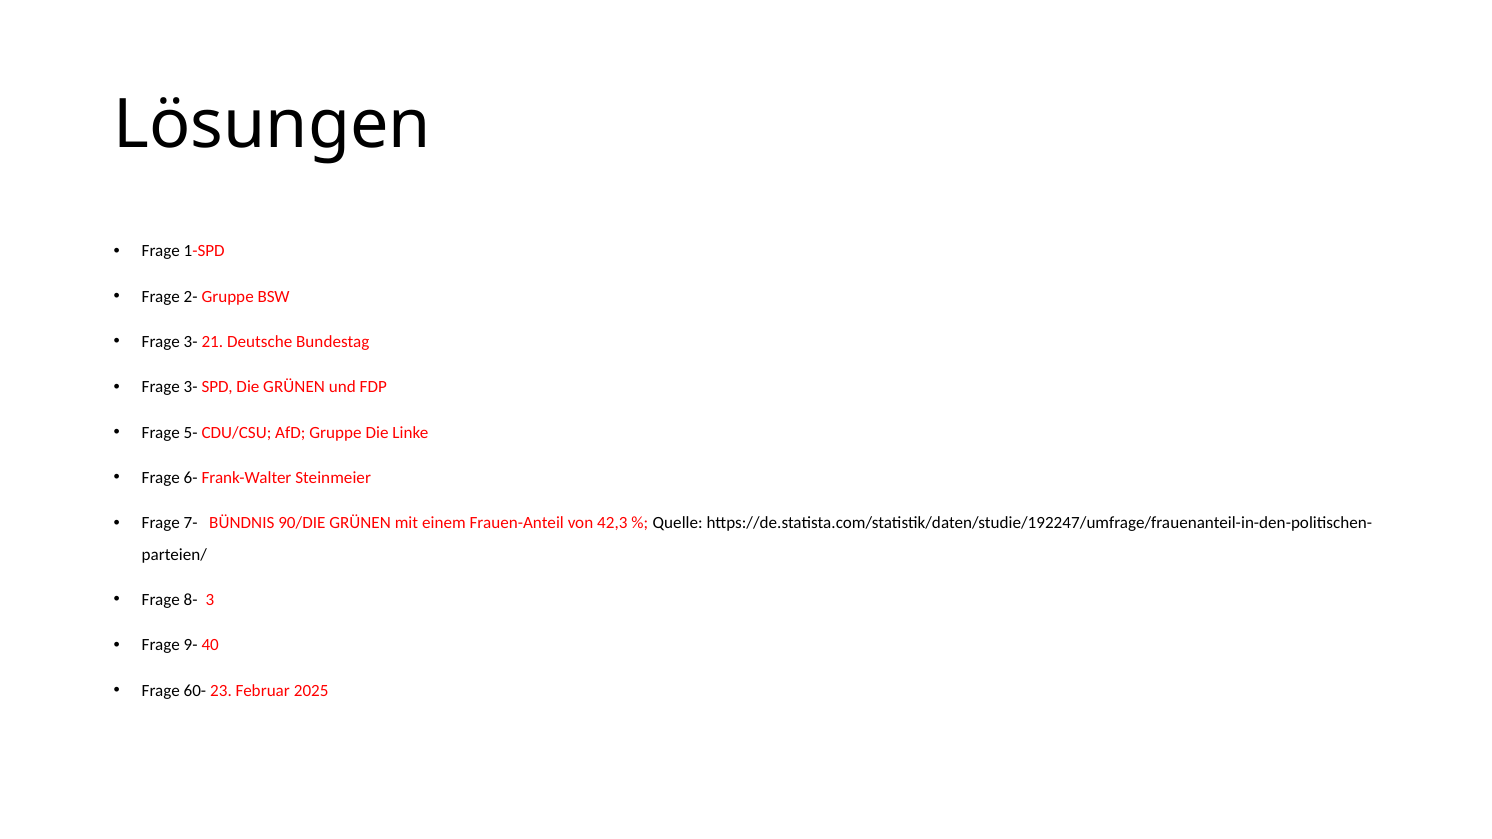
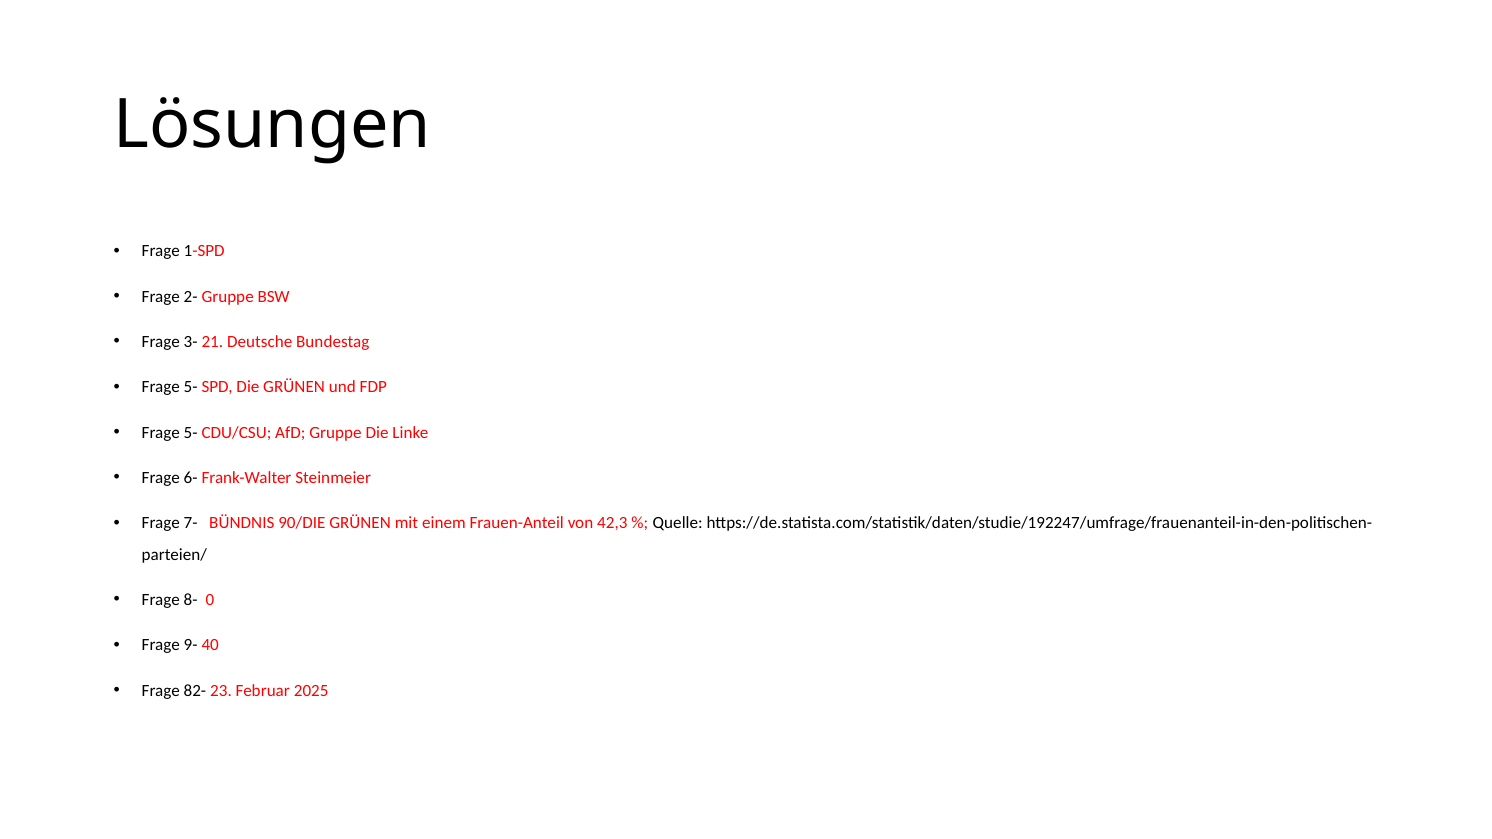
3- at (191, 387): 3- -> 5-
3: 3 -> 0
60-: 60- -> 82-
